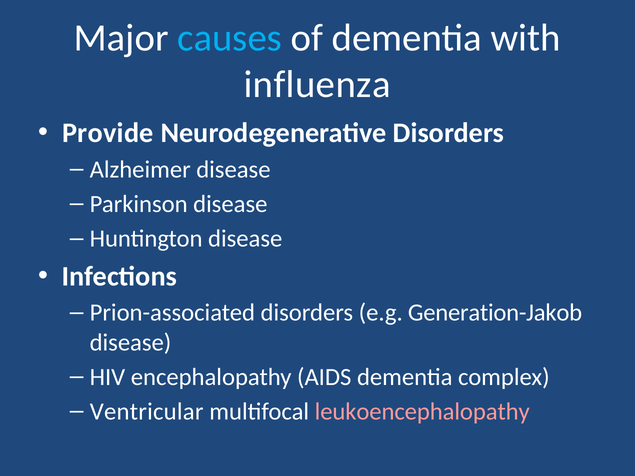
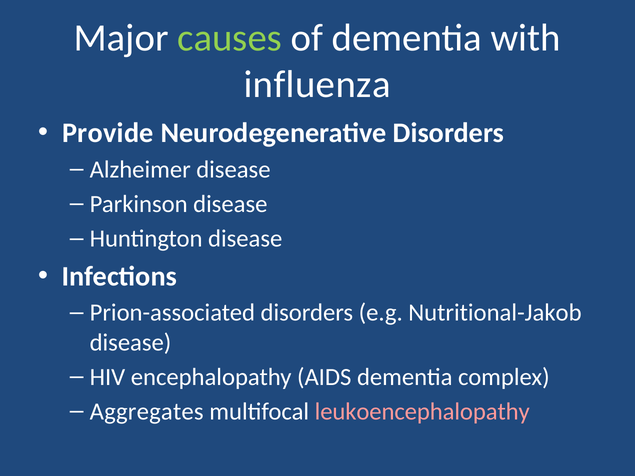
causes colour: light blue -> light green
Generation-Jakob: Generation-Jakob -> Nutritional-Jakob
Ventricular: Ventricular -> Aggregates
